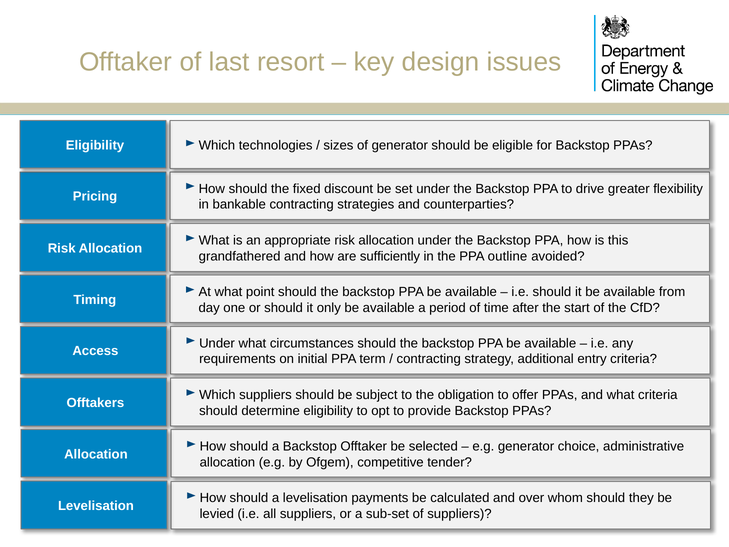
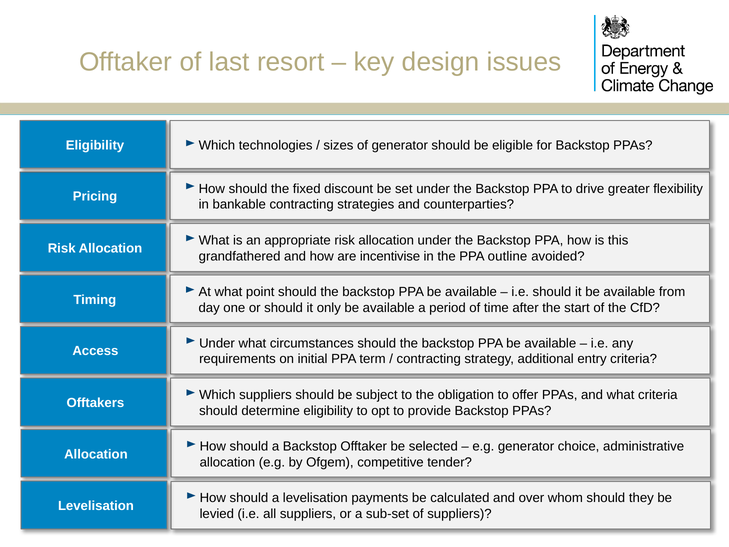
sufficiently: sufficiently -> incentivise
